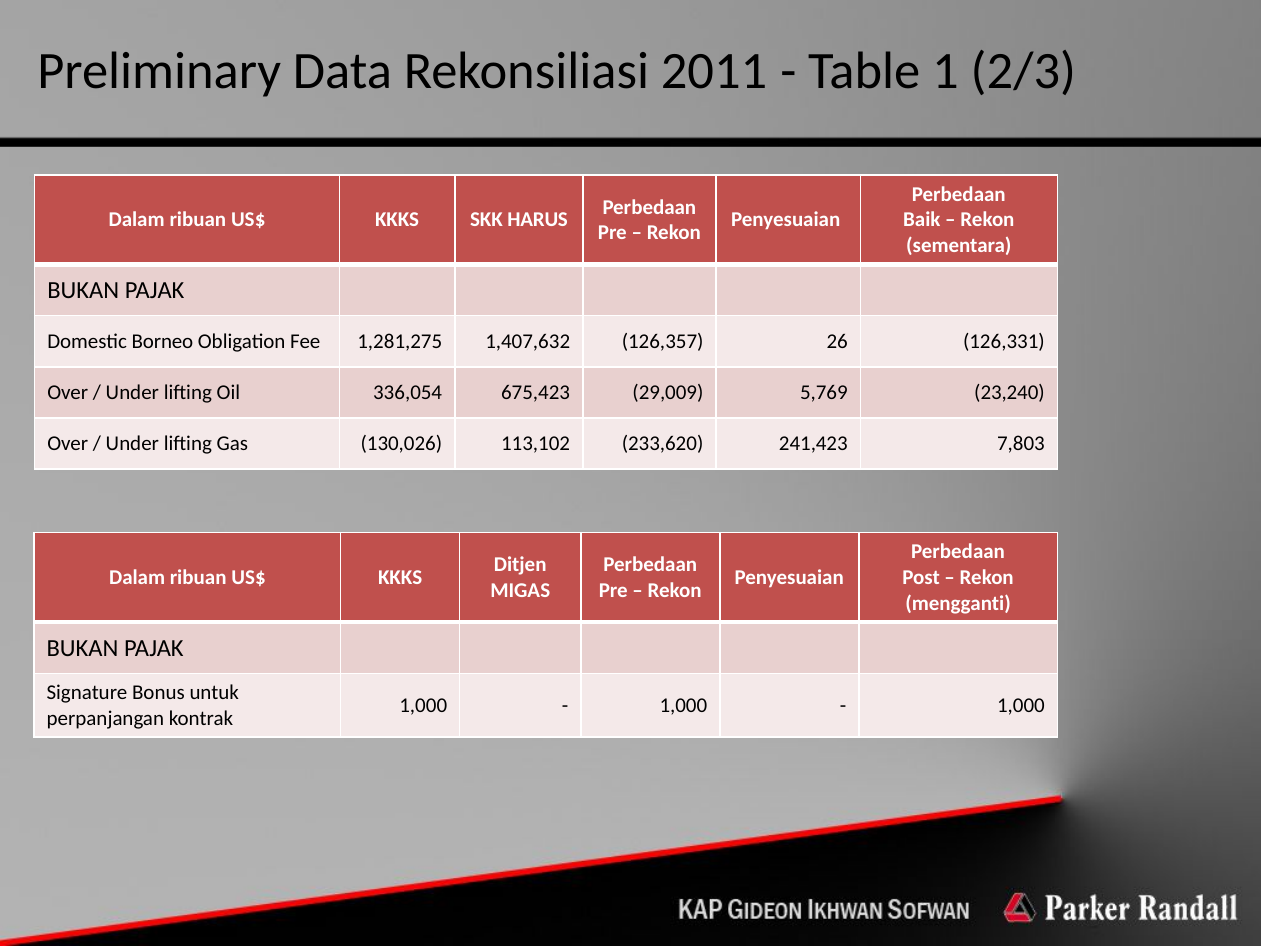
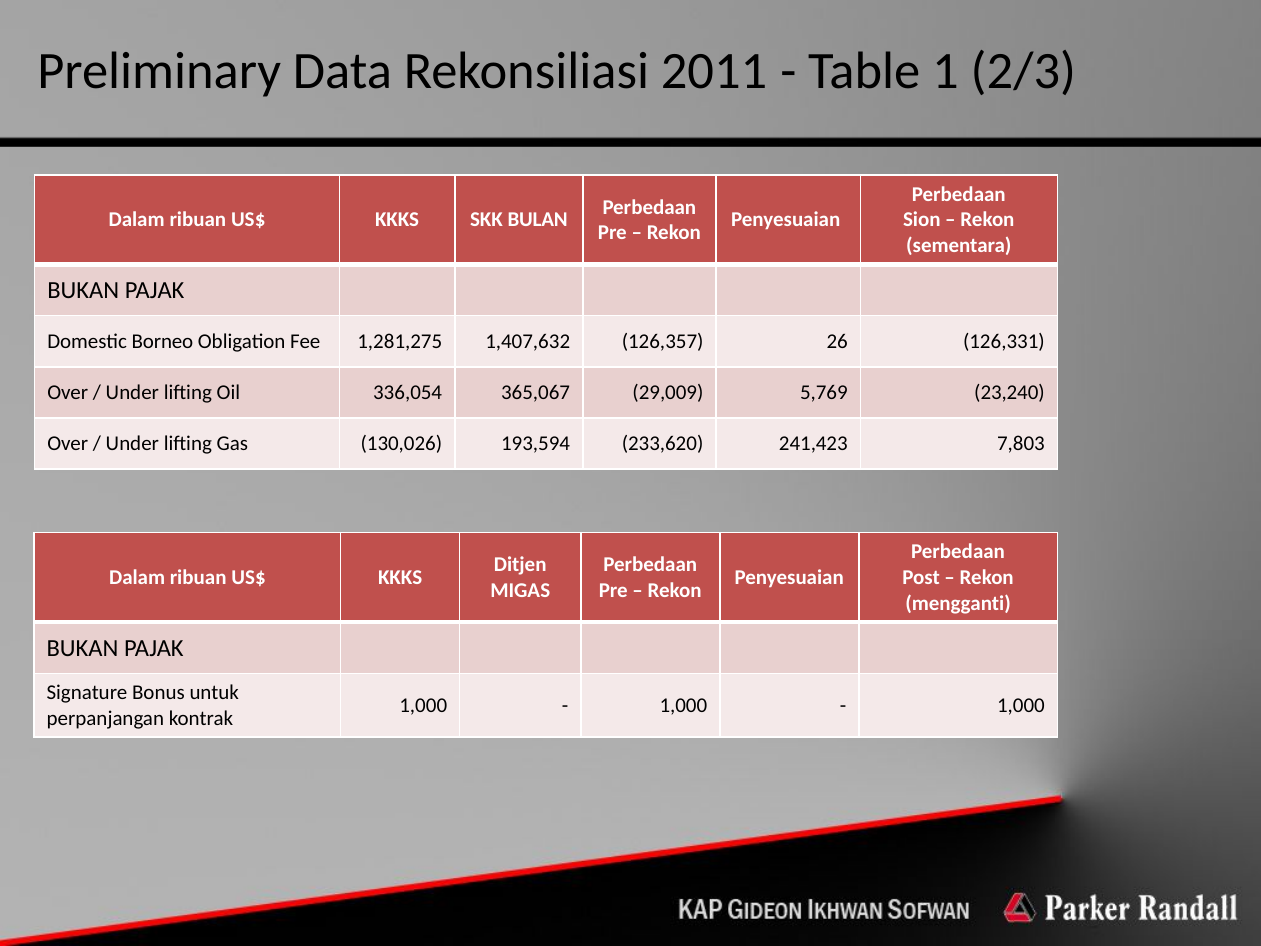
HARUS: HARUS -> BULAN
Baik: Baik -> Sion
675,423: 675,423 -> 365,067
113,102: 113,102 -> 193,594
